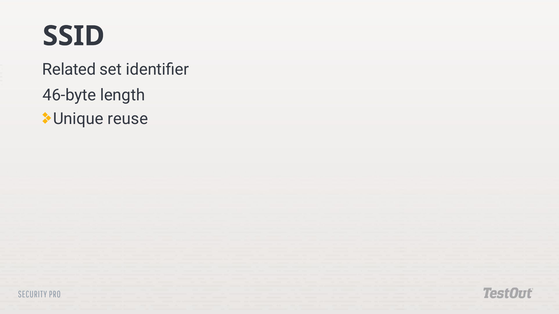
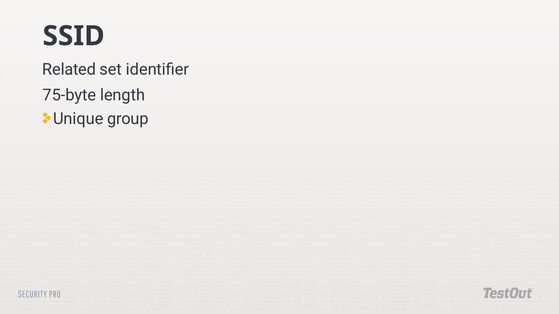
46-byte: 46-byte -> 75-byte
reuse: reuse -> group
